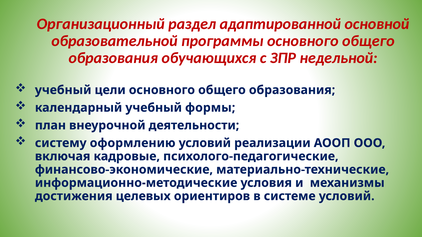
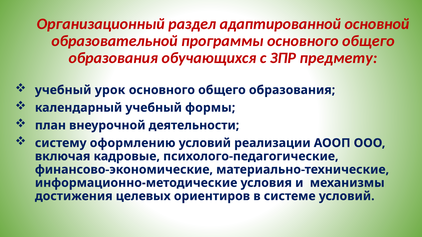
недельной: недельной -> предмету
цели: цели -> урок
